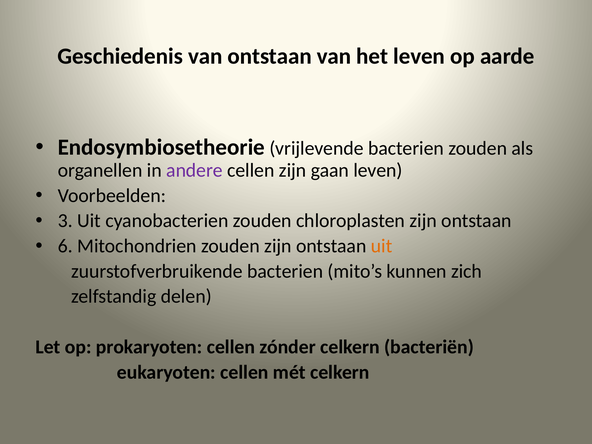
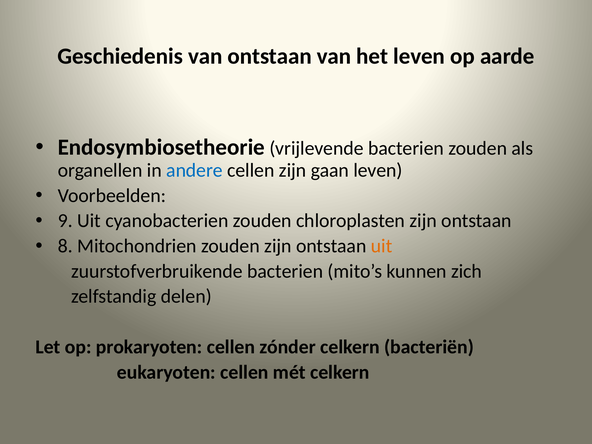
andere colour: purple -> blue
3: 3 -> 9
6: 6 -> 8
